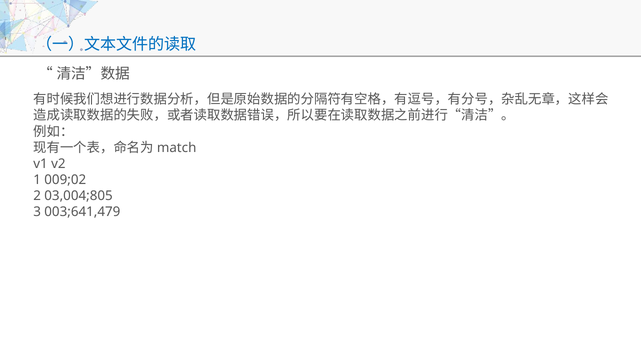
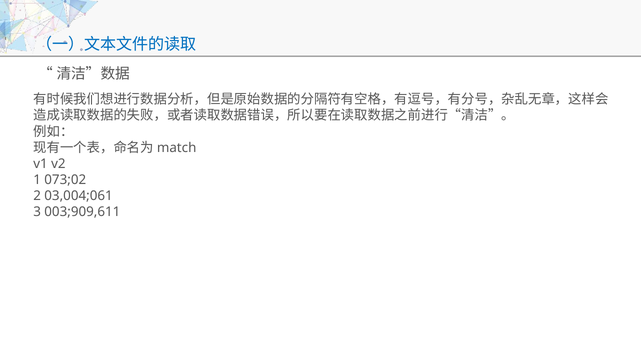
009;02: 009;02 -> 073;02
03,004;805: 03,004;805 -> 03,004;061
003;641,479: 003;641,479 -> 003;909,611
